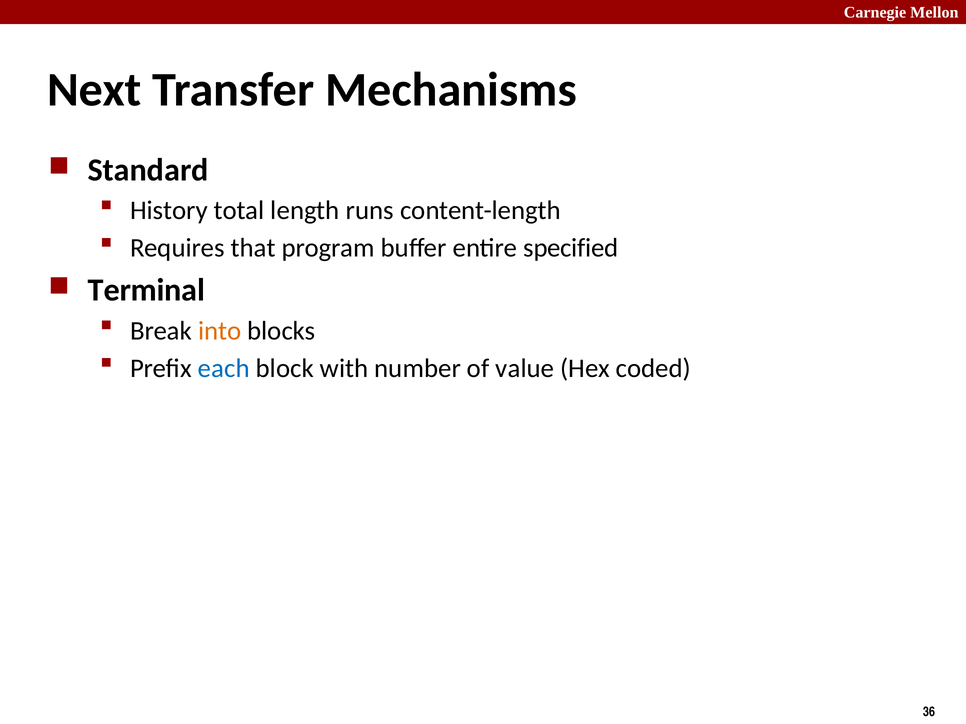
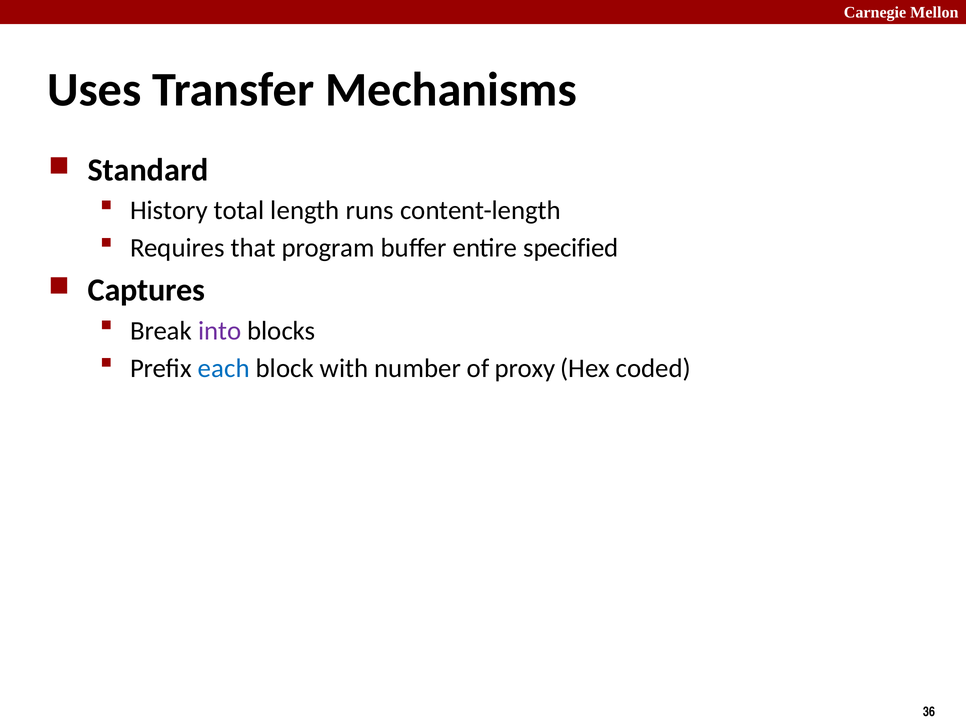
Next: Next -> Uses
Terminal: Terminal -> Captures
into colour: orange -> purple
value: value -> proxy
